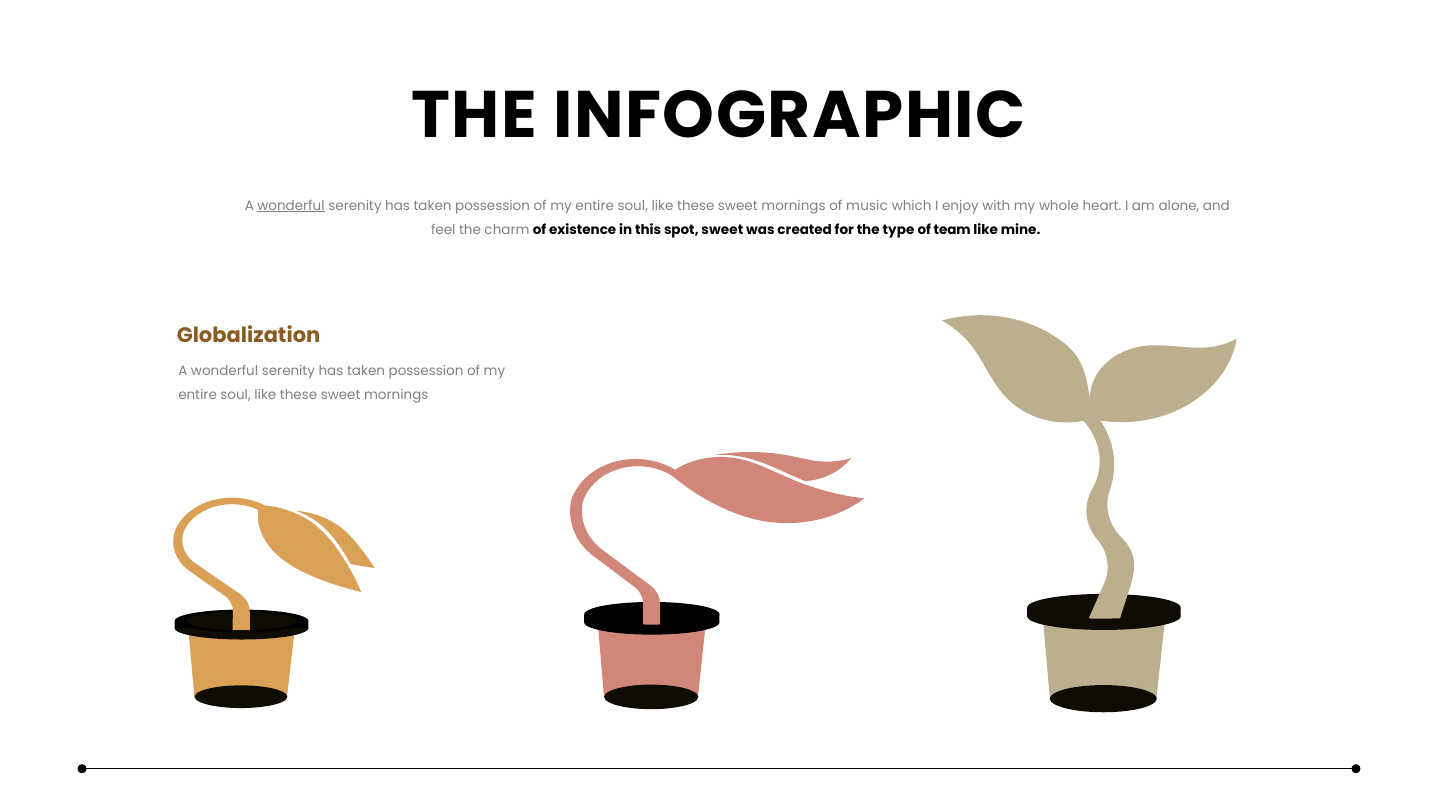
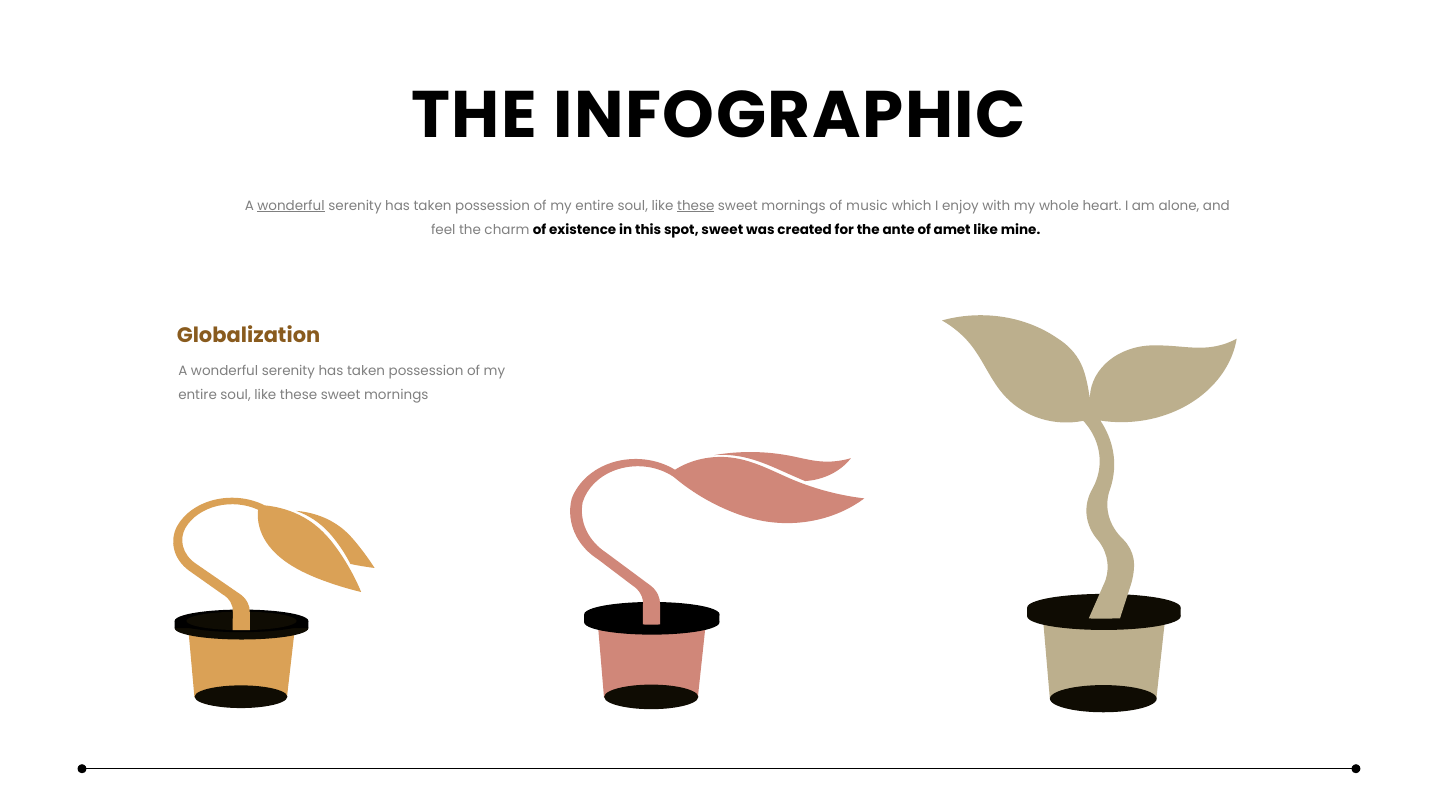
these at (696, 206) underline: none -> present
type: type -> ante
team: team -> amet
